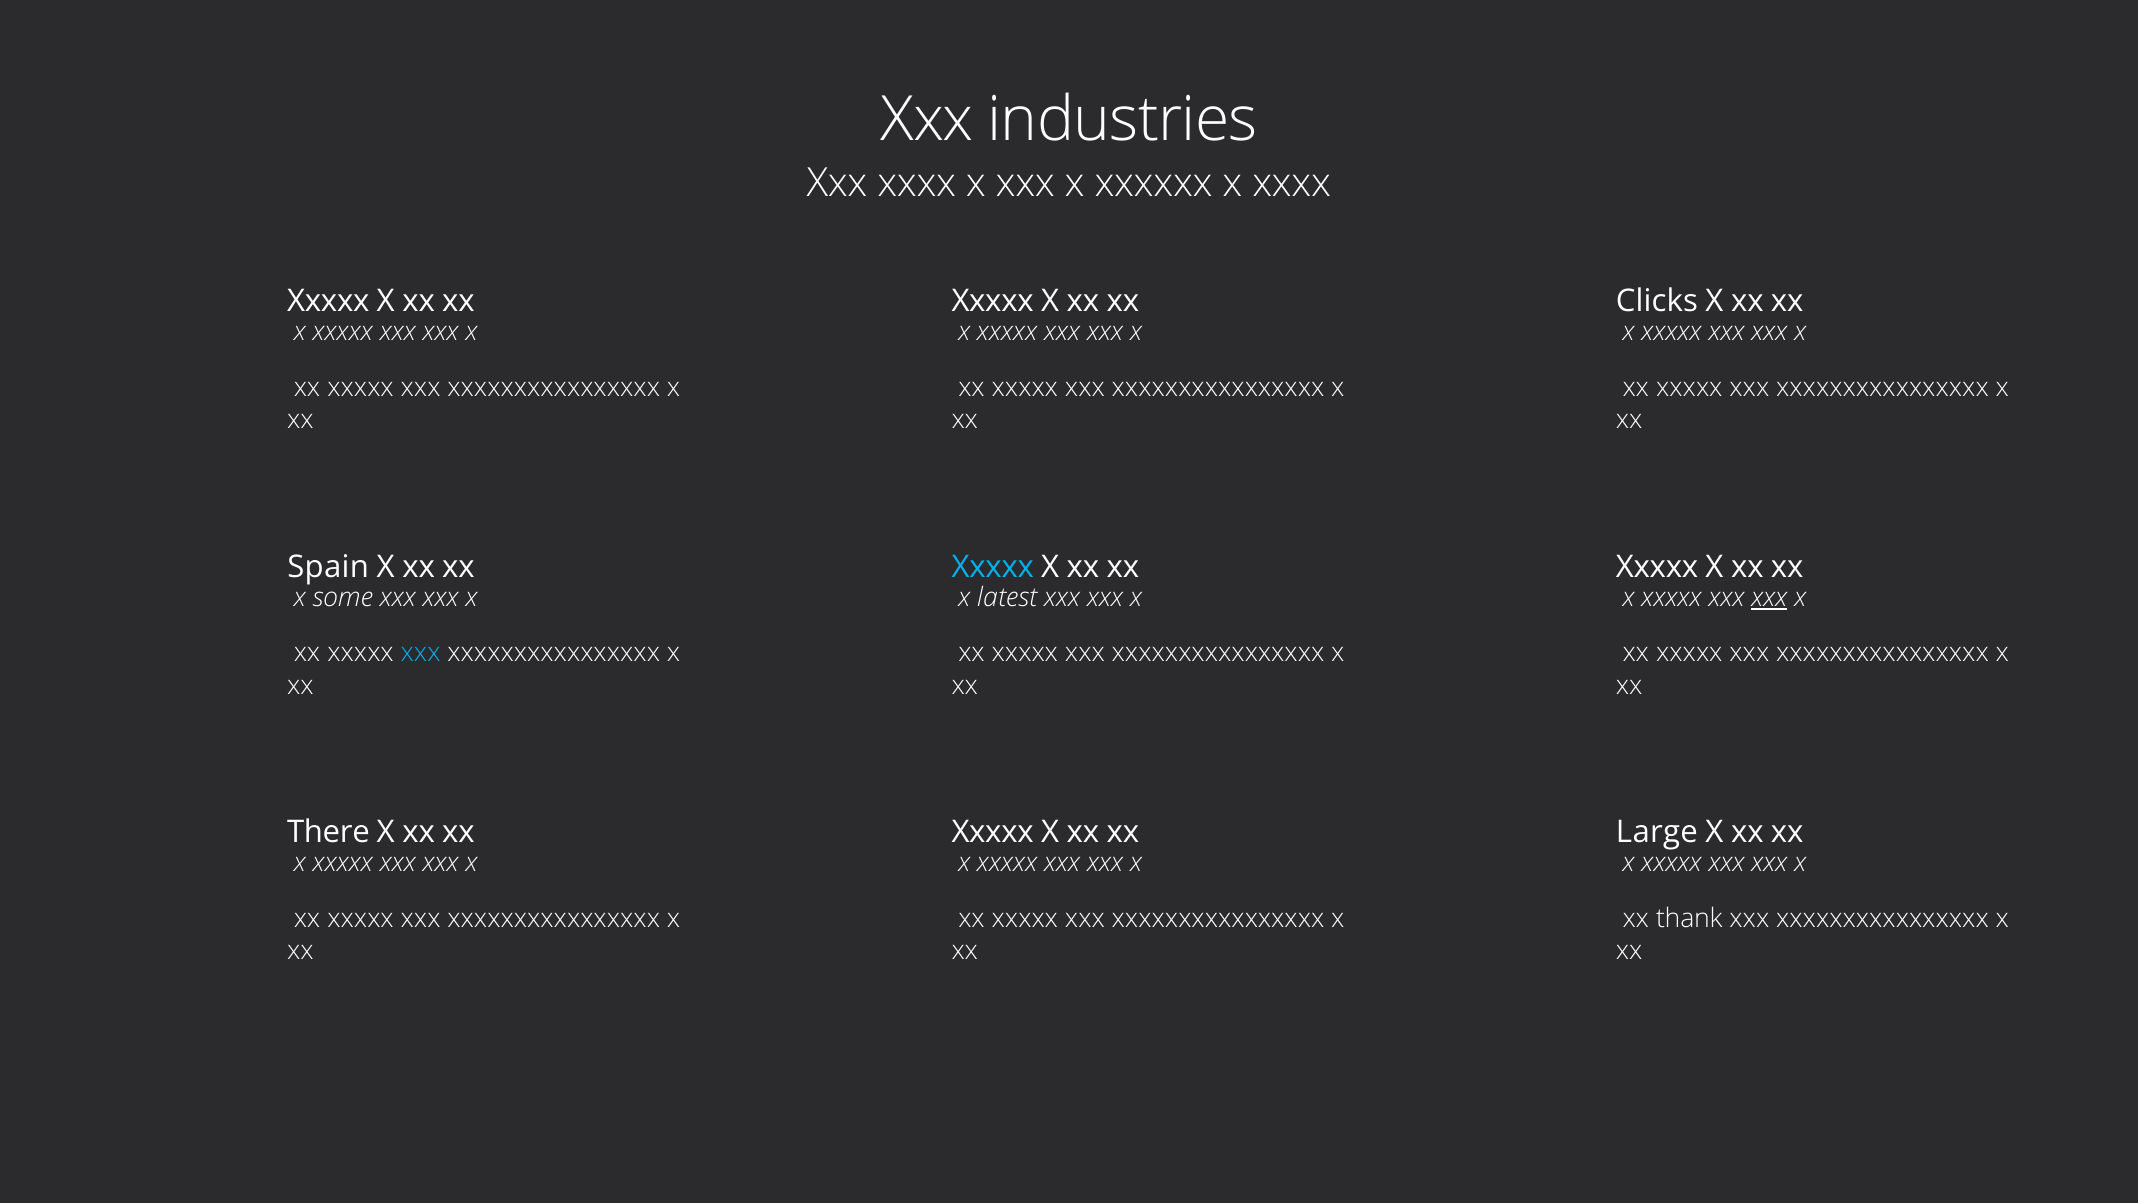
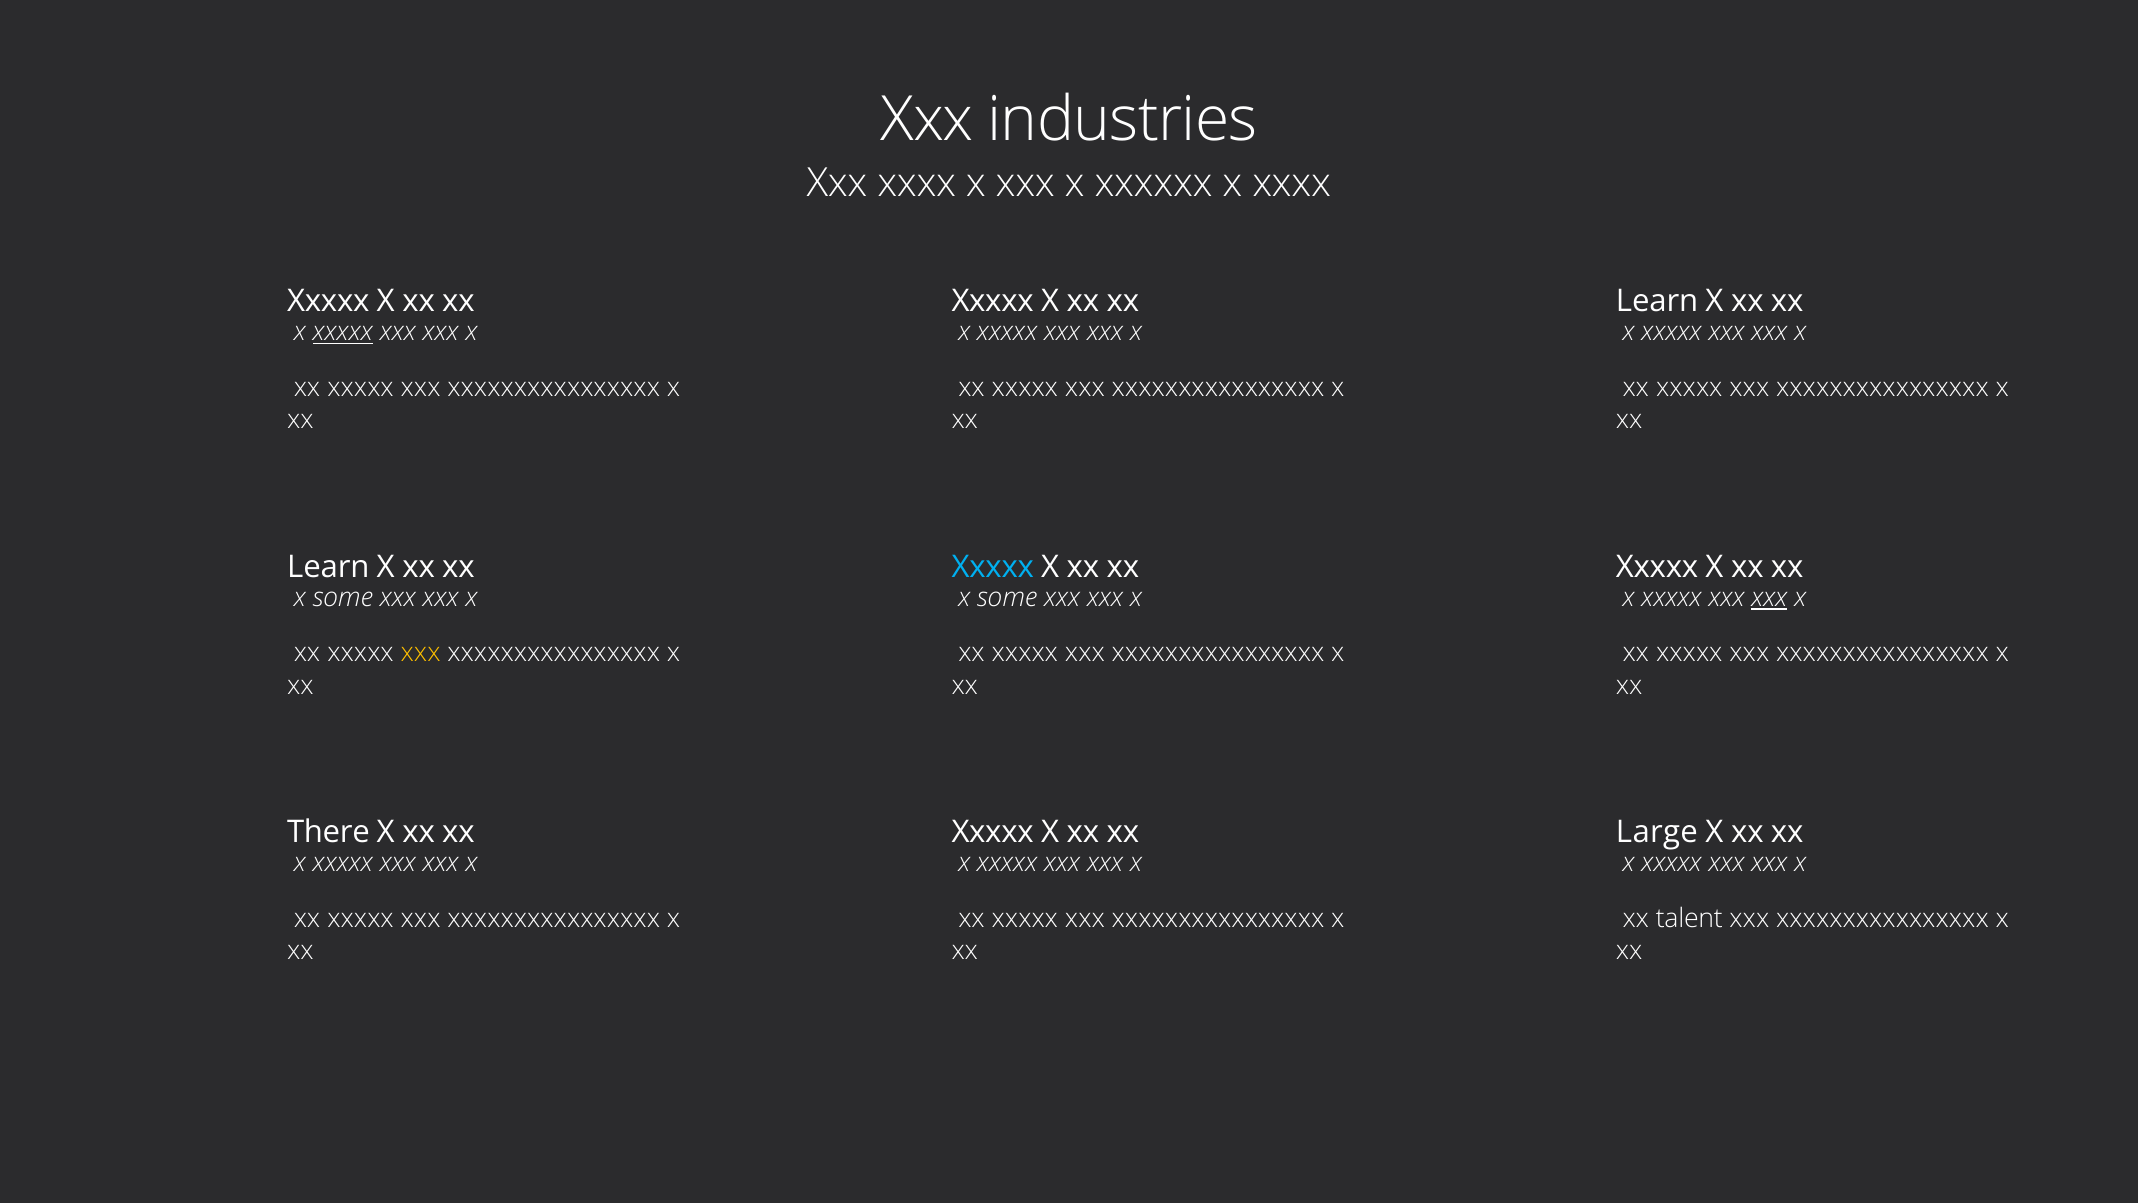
Clicks at (1657, 301): Clicks -> Learn
xxxxx at (343, 332) underline: none -> present
Spain at (328, 567): Spain -> Learn
latest at (1007, 597): latest -> some
xxx at (421, 653) colour: light blue -> yellow
thank: thank -> talent
